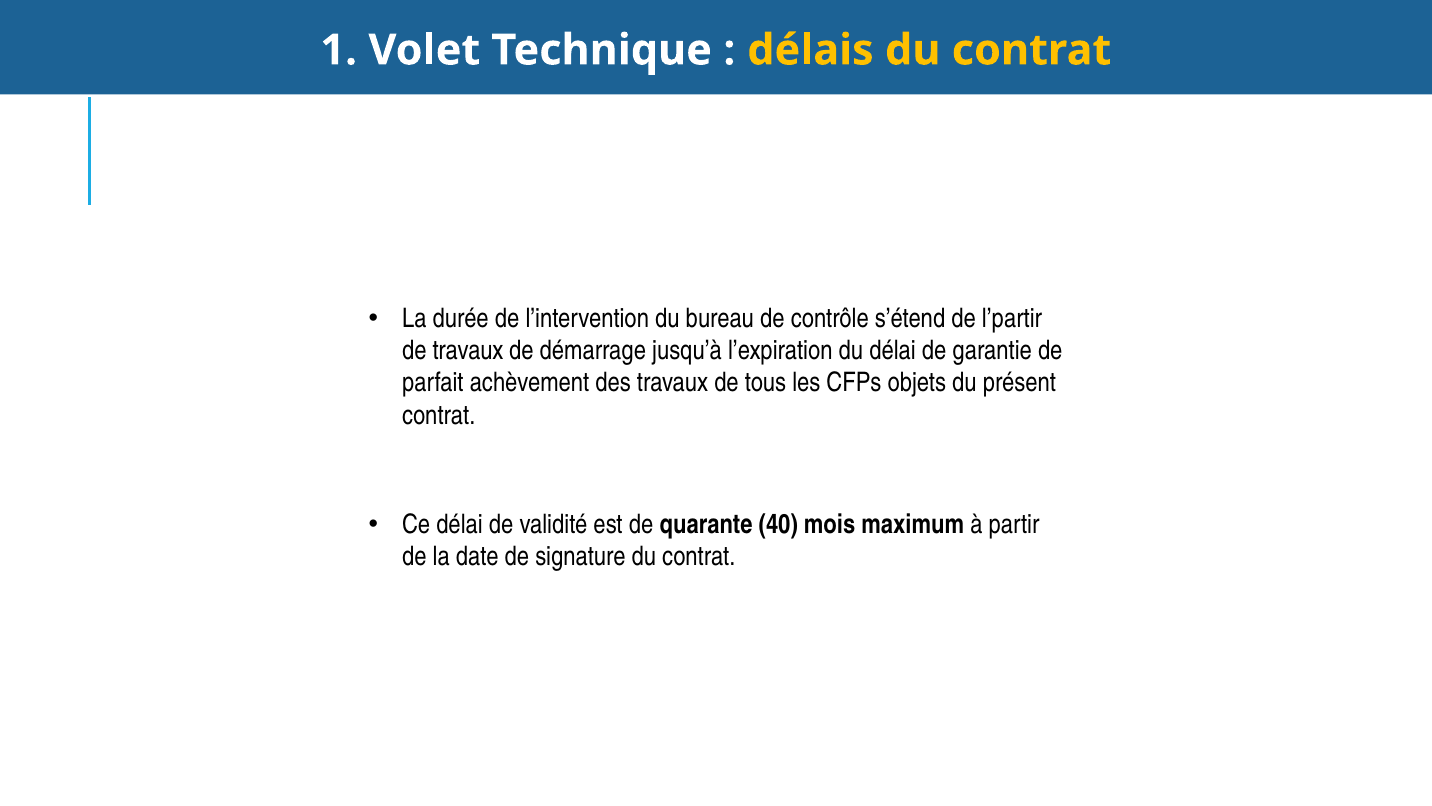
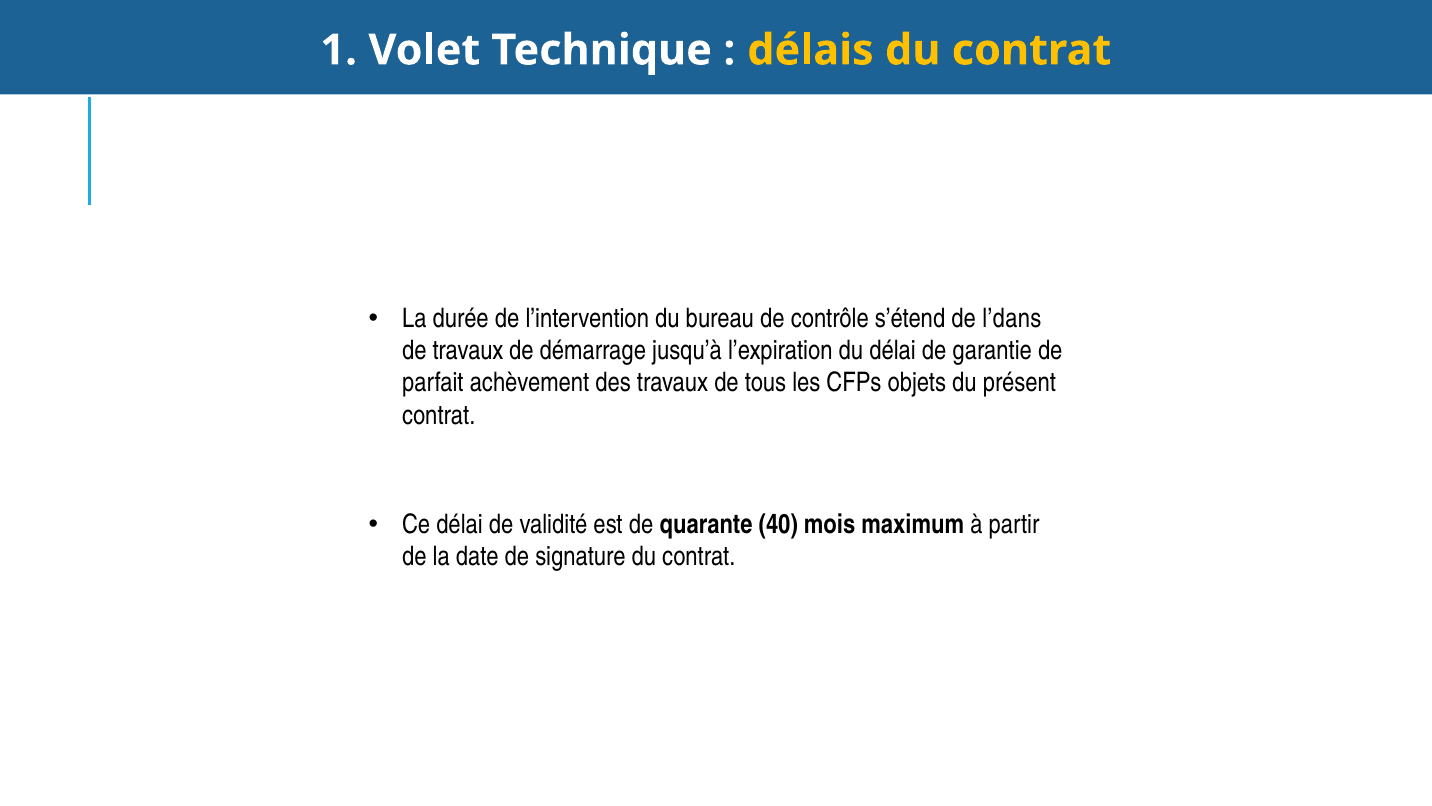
l’partir: l’partir -> l’dans
